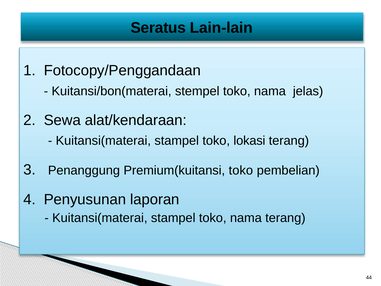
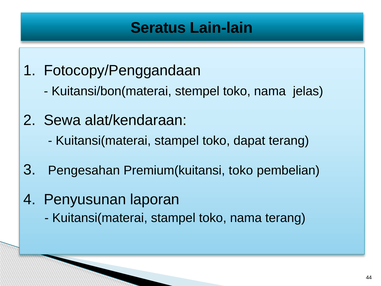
lokasi: lokasi -> dapat
Penanggung: Penanggung -> Pengesahan
